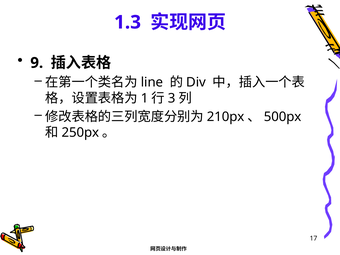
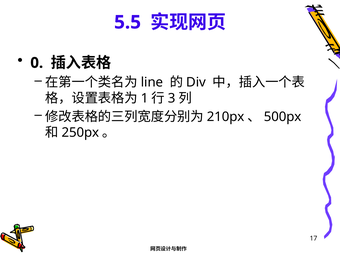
1.3: 1.3 -> 5.5
9: 9 -> 0
